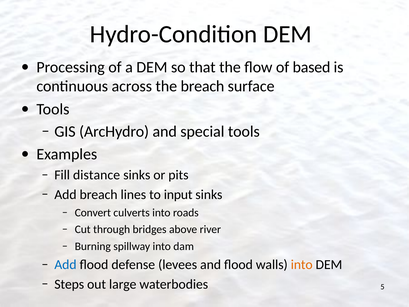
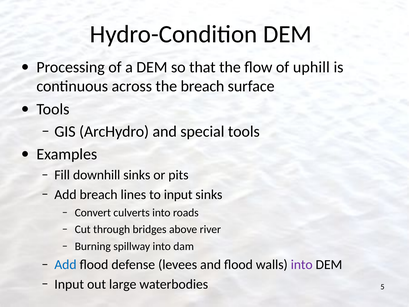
based: based -> uphill
distance: distance -> downhill
into at (302, 264) colour: orange -> purple
Steps at (69, 284): Steps -> Input
